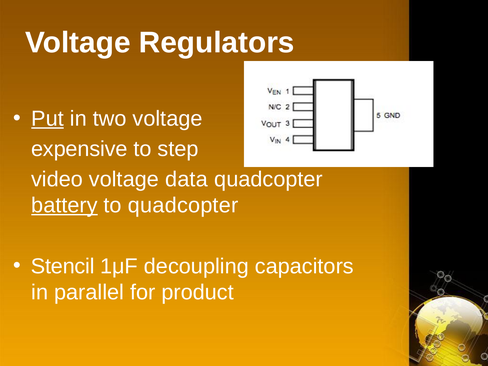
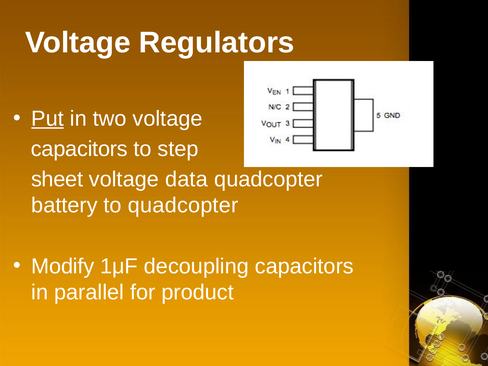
expensive at (79, 149): expensive -> capacitors
video: video -> sheet
battery underline: present -> none
Stencil: Stencil -> Modify
